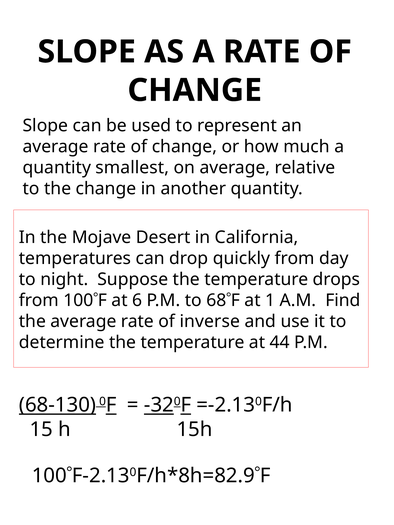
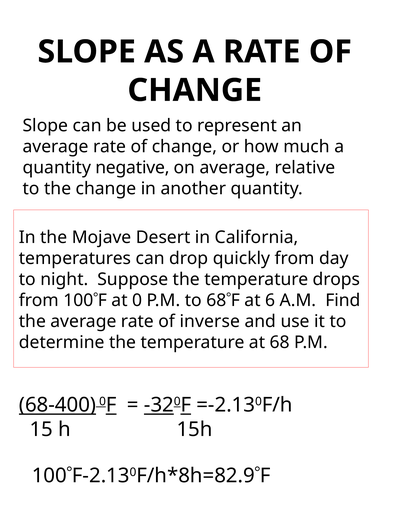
smallest: smallest -> negative
6: 6 -> 0
1: 1 -> 6
44: 44 -> 68
68-130: 68-130 -> 68-400
